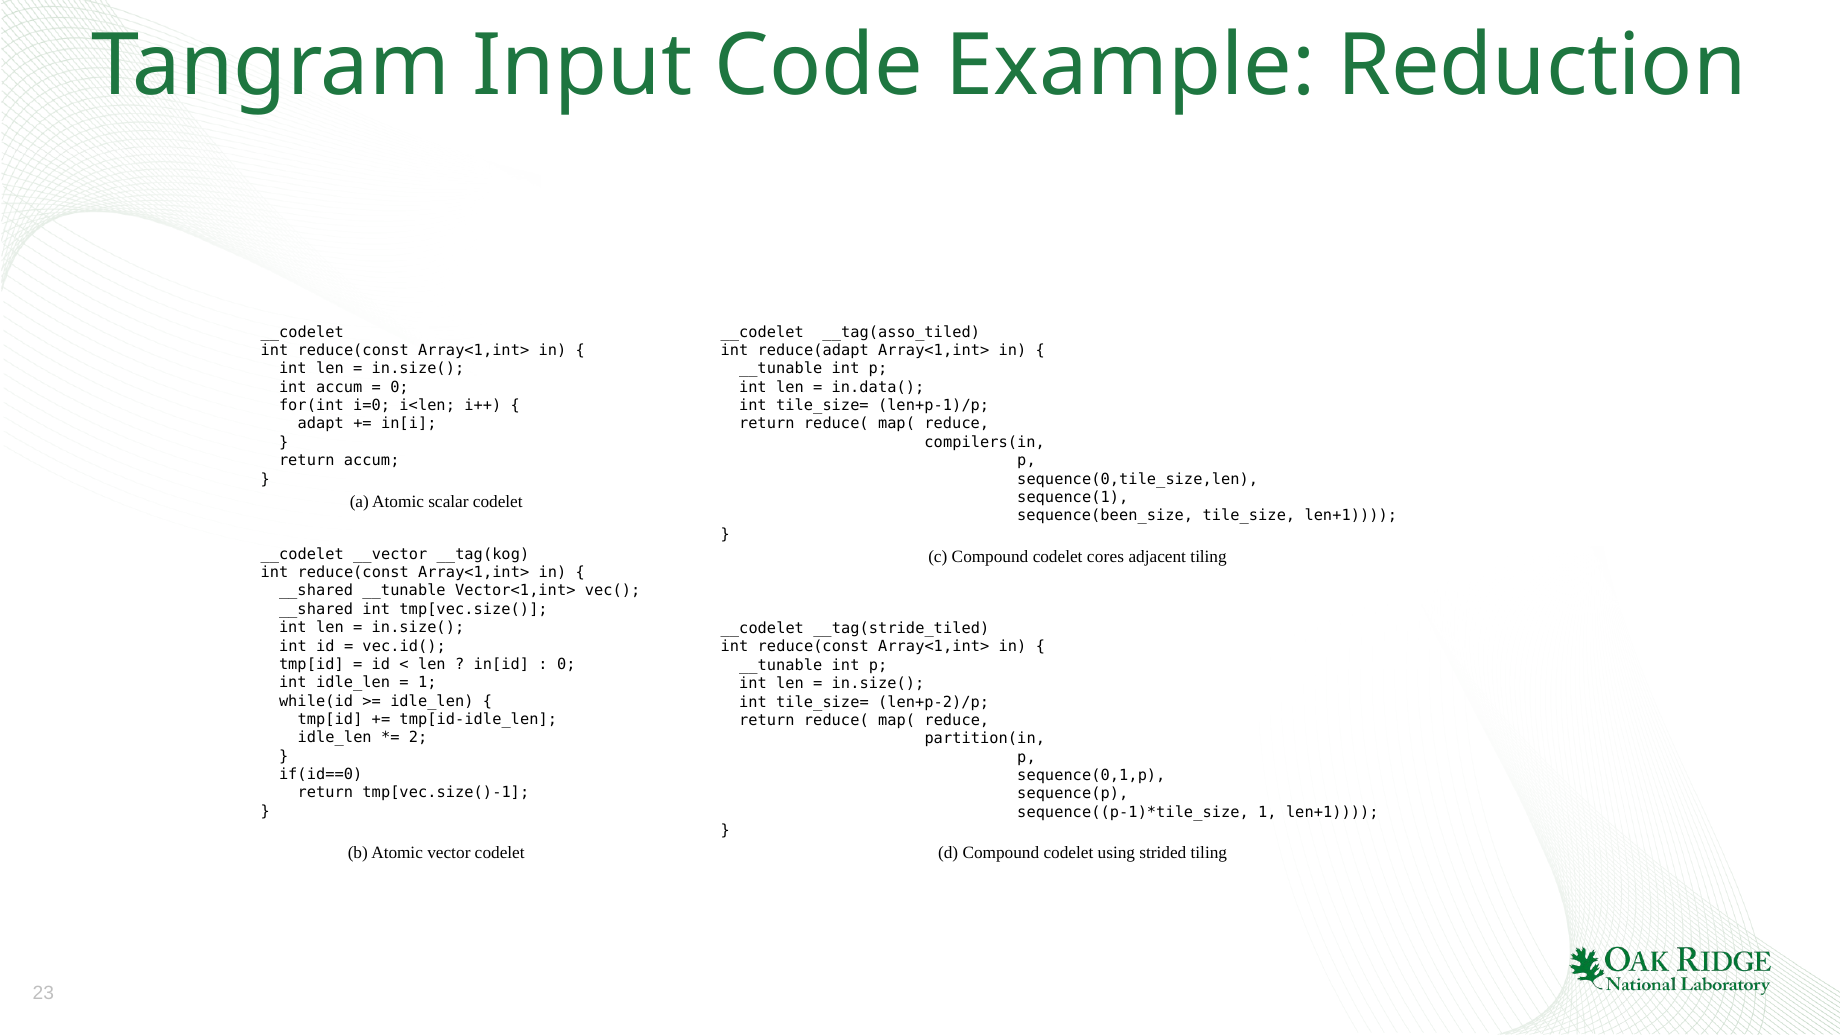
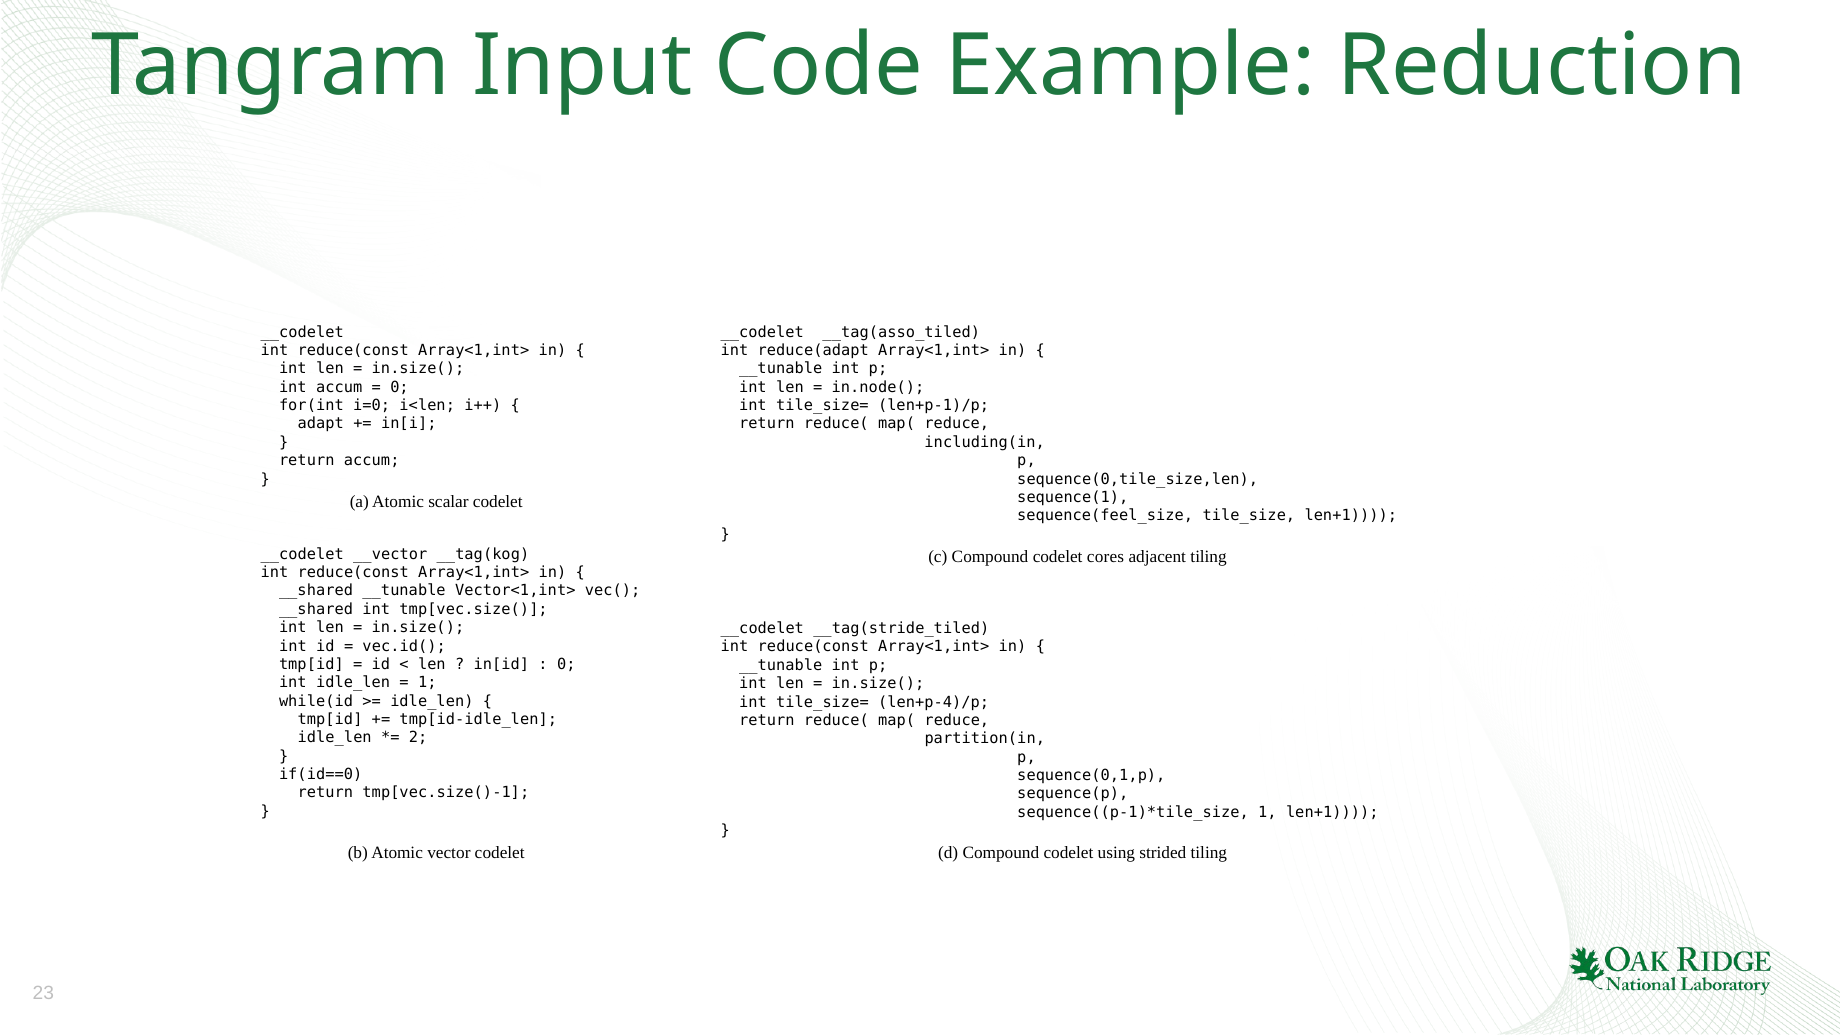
in.data(: in.data( -> in.node(
compilers(in: compilers(in -> including(in
sequence(been_size: sequence(been_size -> sequence(feel_size
len+p-2)/p: len+p-2)/p -> len+p-4)/p
